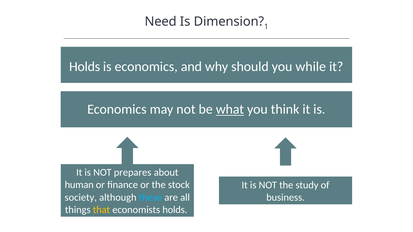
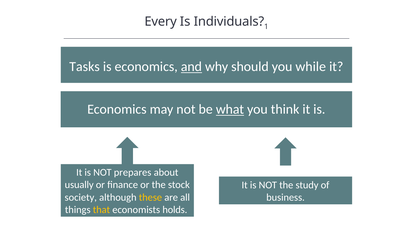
Need: Need -> Every
Dimension: Dimension -> Individuals
Holds at (85, 67): Holds -> Tasks
and underline: none -> present
human: human -> usually
these colour: light blue -> yellow
